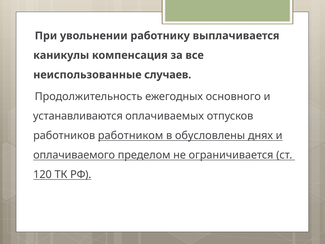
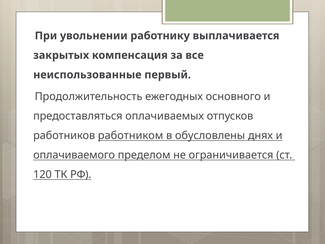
каникулы: каникулы -> закрытых
случаев: случаев -> первый
устанавливаются: устанавливаются -> предоставляться
